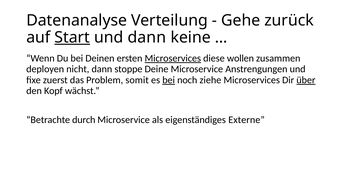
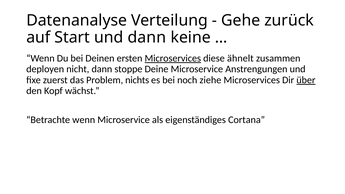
Start underline: present -> none
wollen: wollen -> ähnelt
somit: somit -> nichts
bei at (169, 80) underline: present -> none
Betrachte durch: durch -> wenn
Externe: Externe -> Cortana
